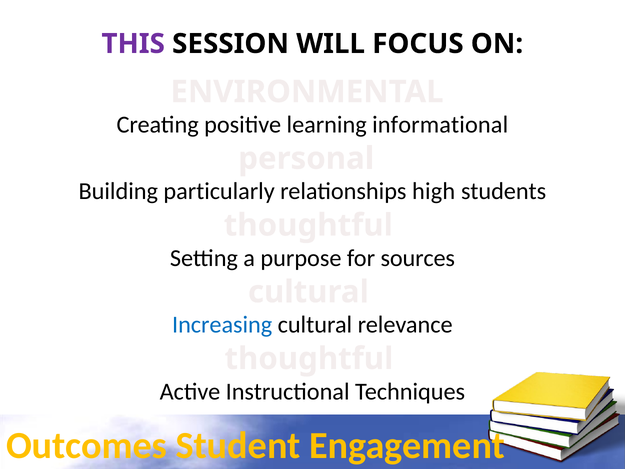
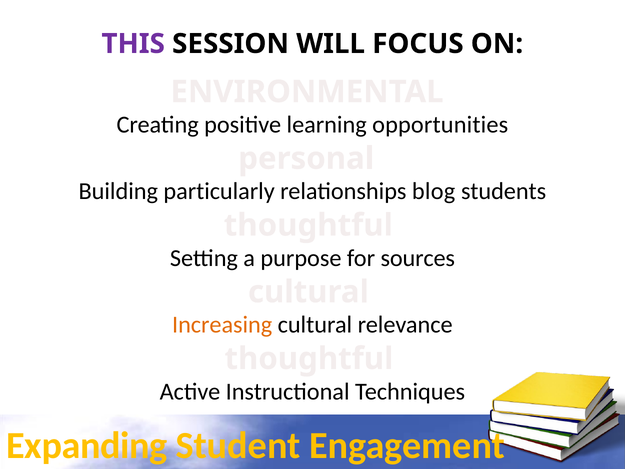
informational: informational -> opportunities
high: high -> blog
Increasing colour: blue -> orange
Outcomes: Outcomes -> Expanding
